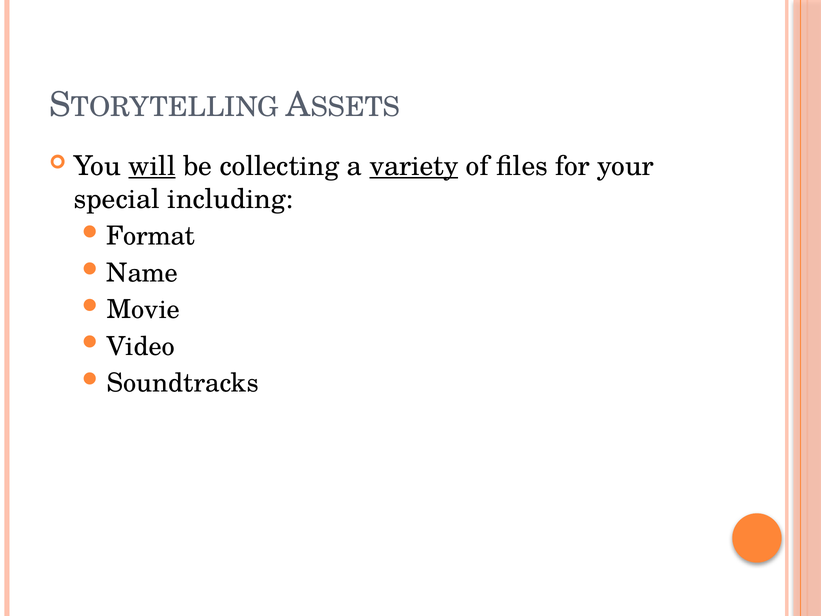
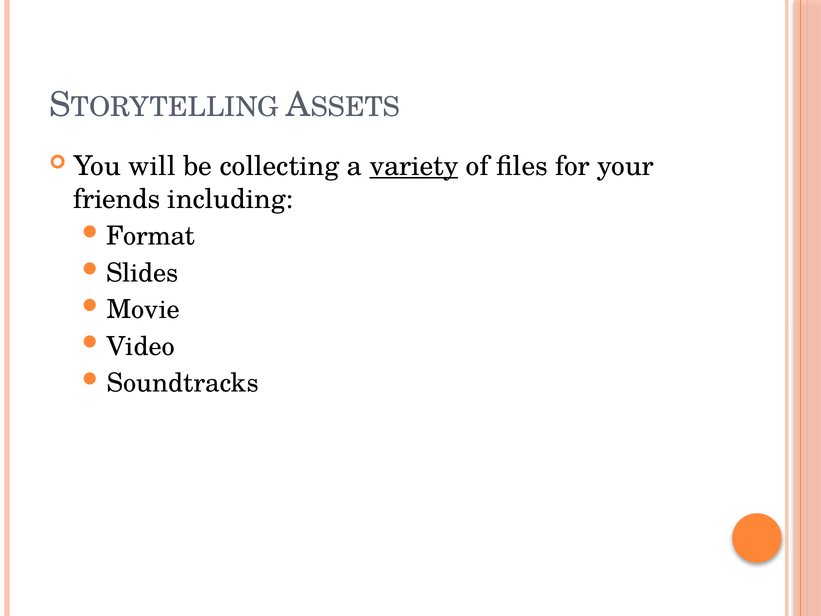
will underline: present -> none
special: special -> friends
Name: Name -> Slides
